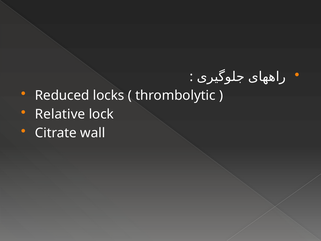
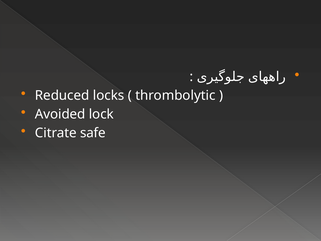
Relative: Relative -> Avoided
wall: wall -> safe
